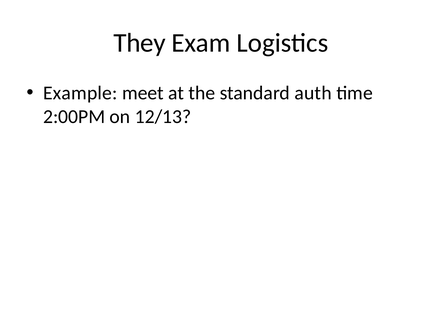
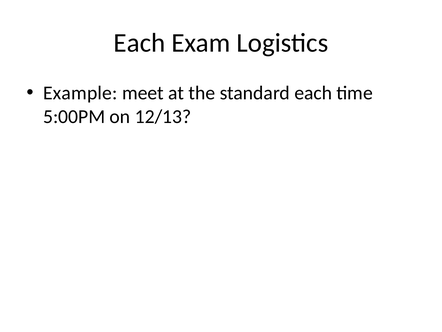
They at (140, 43): They -> Each
standard auth: auth -> each
2:00PM: 2:00PM -> 5:00PM
